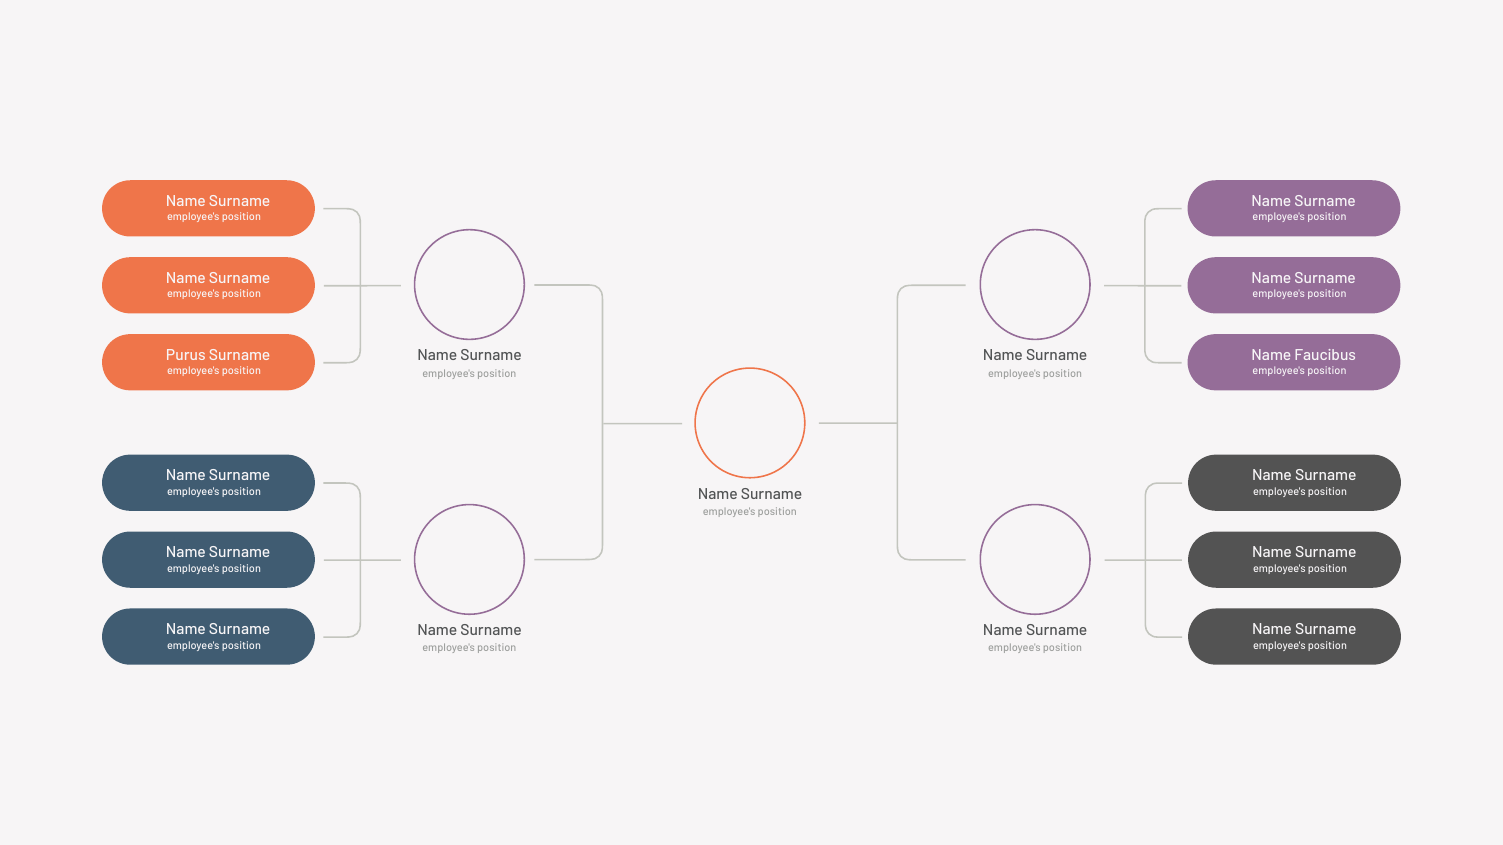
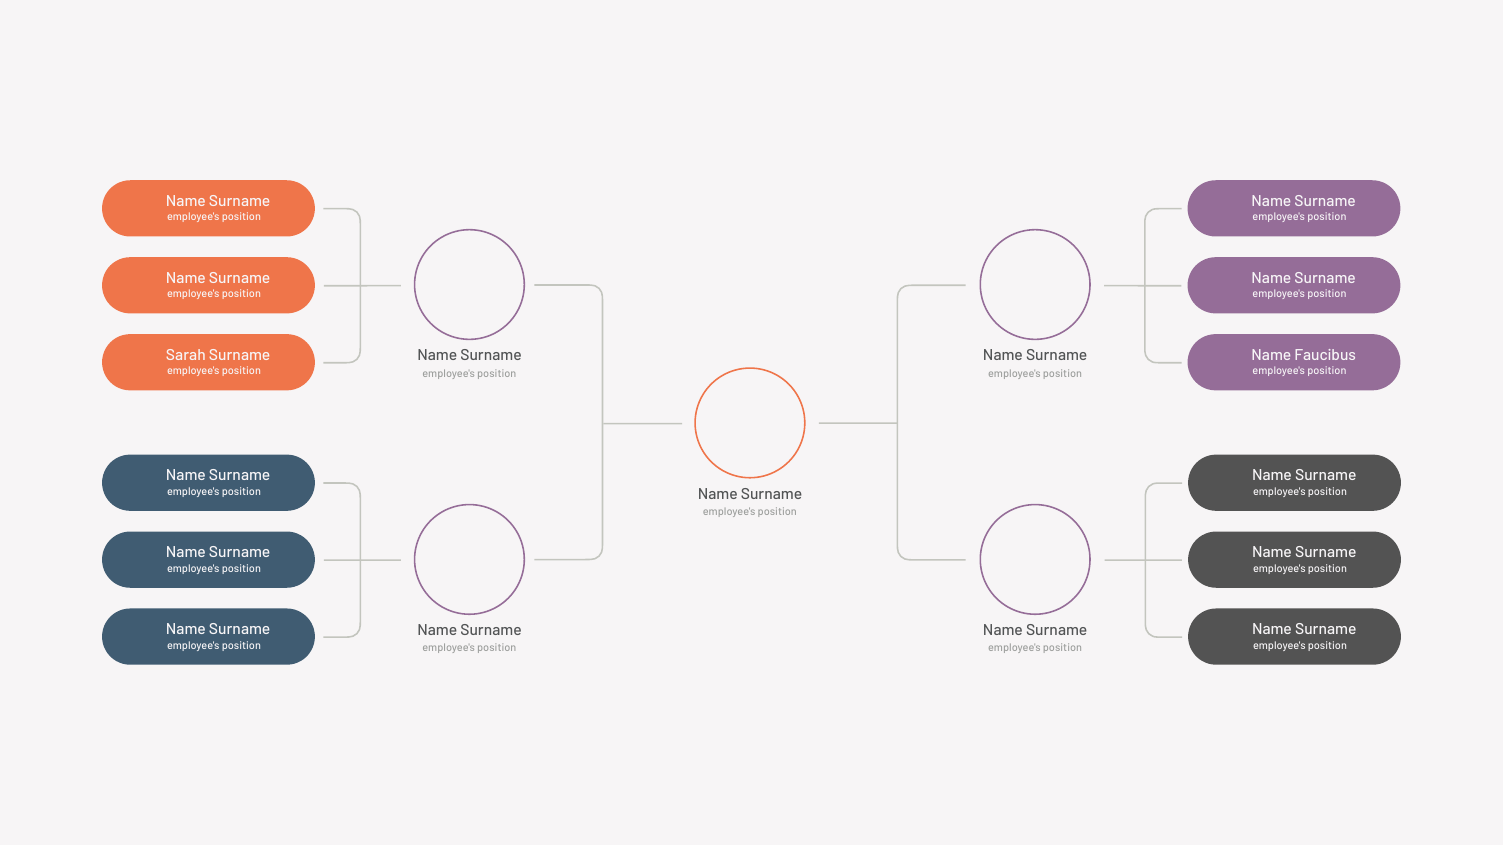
Purus: Purus -> Sarah
